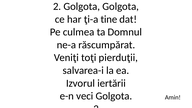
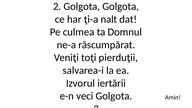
tine: tine -> nalt
